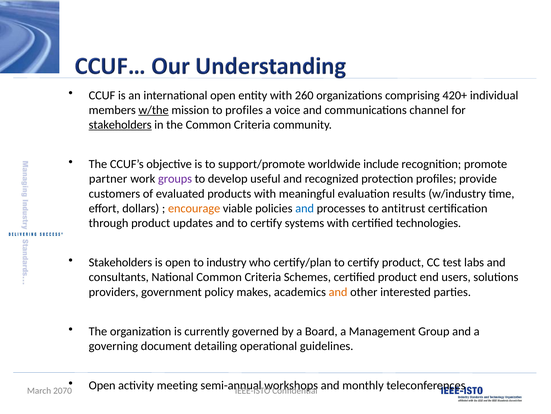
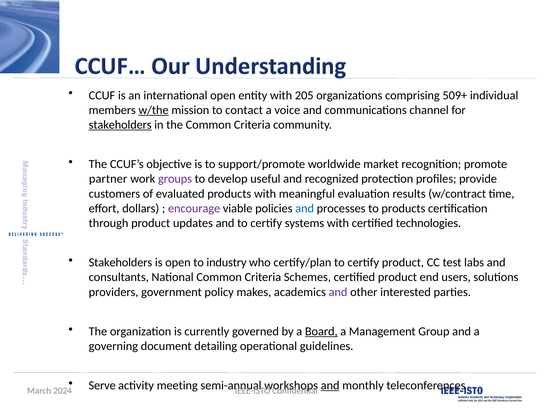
260: 260 -> 205
420+: 420+ -> 509+
to profiles: profiles -> contact
worldwide include: include -> market
w/industry: w/industry -> w/contract
encourage colour: orange -> purple
to antitrust: antitrust -> products
and at (338, 292) colour: orange -> purple
Board underline: none -> present
Open at (102, 385): Open -> Serve
and at (330, 385) underline: none -> present
2070: 2070 -> 2024
